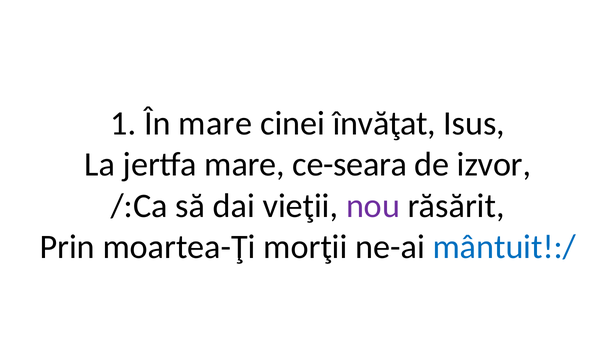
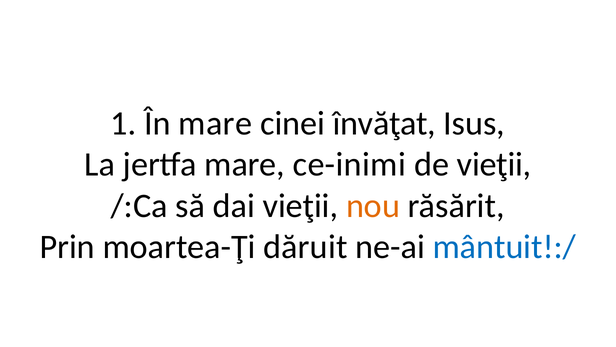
ce-seara: ce-seara -> ce-inimi
de izvor: izvor -> vieţii
nou colour: purple -> orange
morţii: morţii -> dăruit
